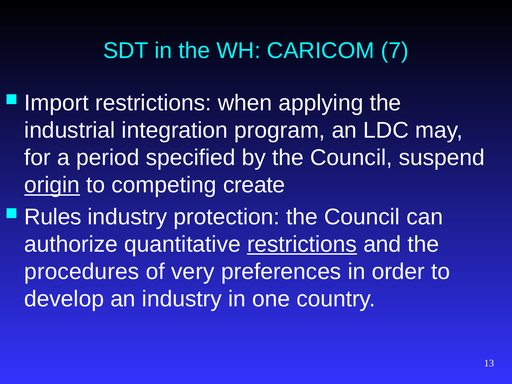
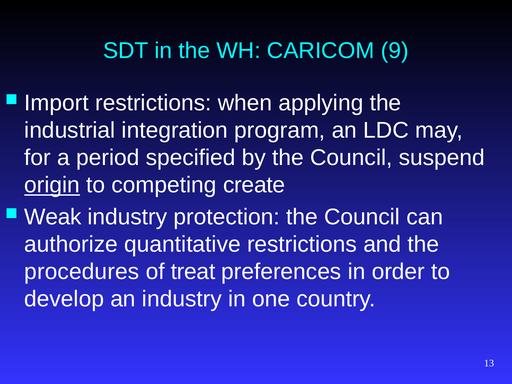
7: 7 -> 9
Rules: Rules -> Weak
restrictions at (302, 244) underline: present -> none
very: very -> treat
